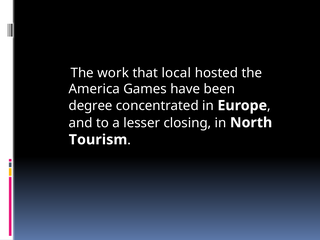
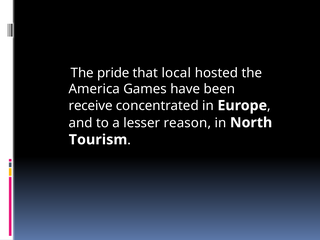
work: work -> pride
degree: degree -> receive
closing: closing -> reason
